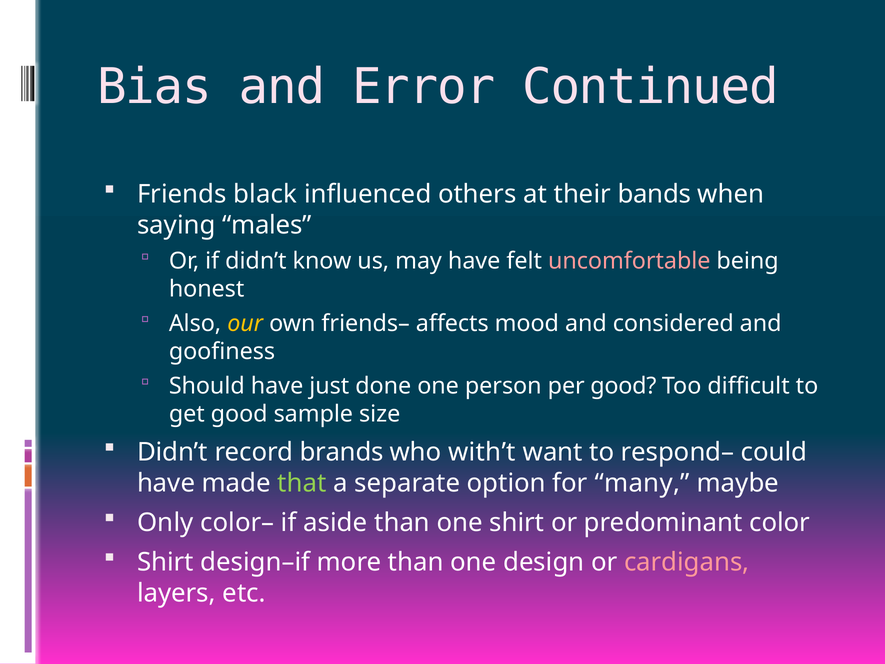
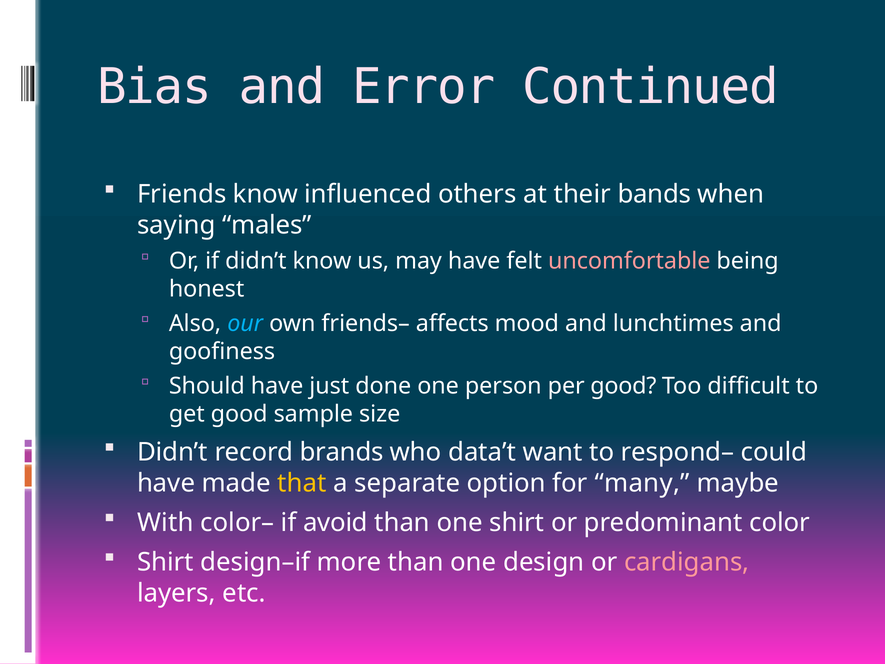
Friends black: black -> know
our colour: yellow -> light blue
considered: considered -> lunchtimes
with’t: with’t -> data’t
that colour: light green -> yellow
Only: Only -> With
aside: aside -> avoid
